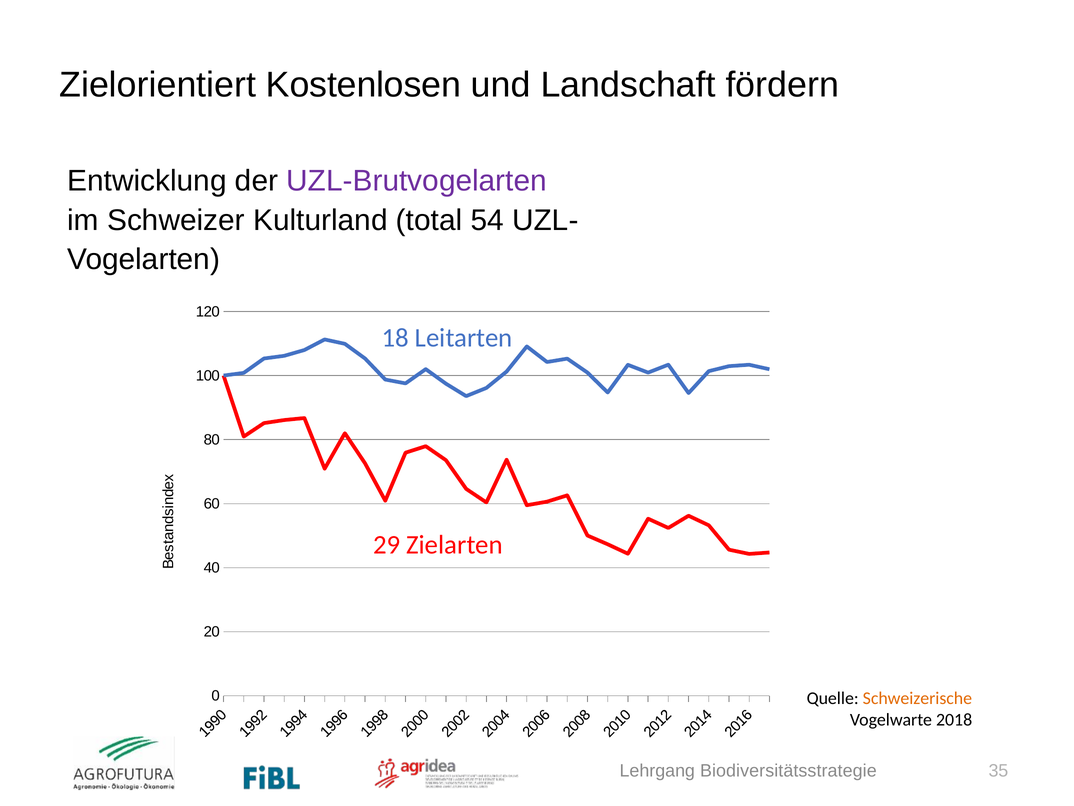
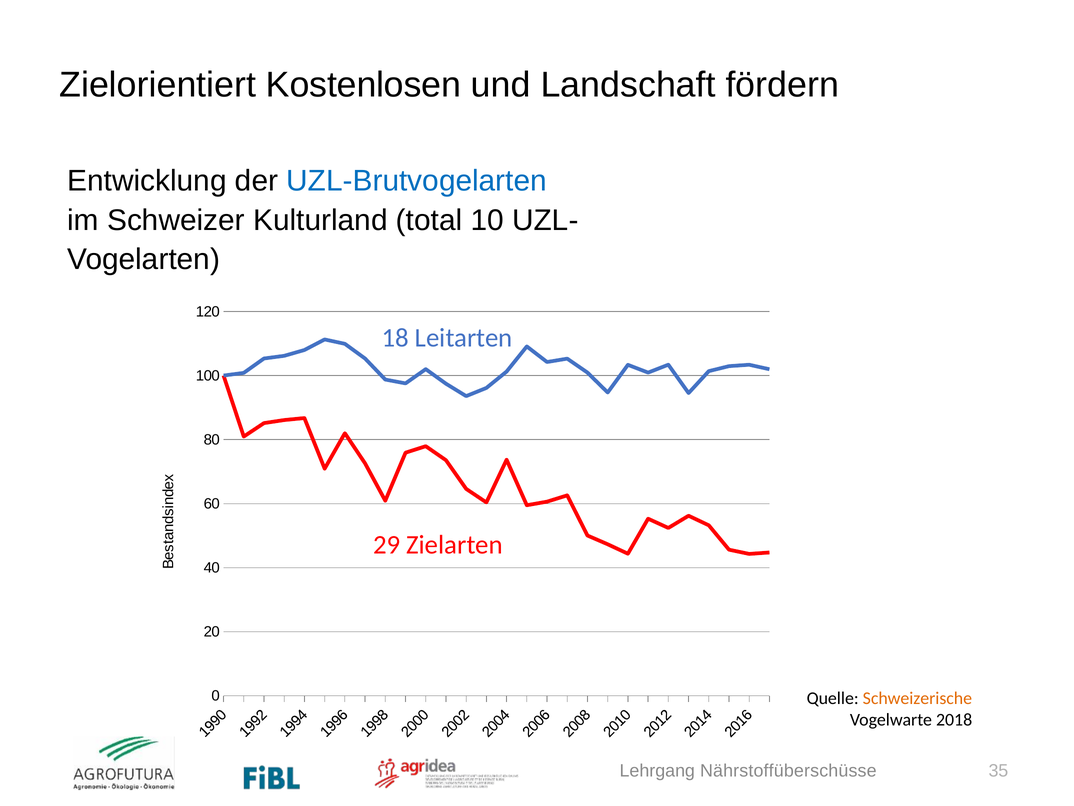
UZL-Brutvogelarten colour: purple -> blue
54: 54 -> 10
Biodiversitätsstrategie: Biodiversitätsstrategie -> Nährstoffüberschüsse
